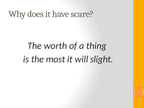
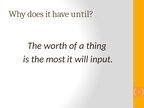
scare: scare -> until
slight: slight -> input
